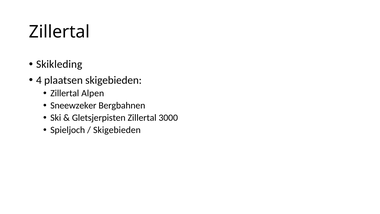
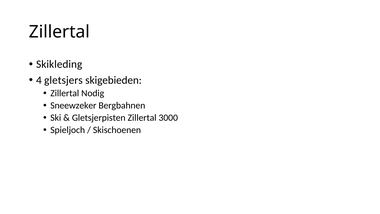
plaatsen: plaatsen -> gletsjers
Alpen: Alpen -> Nodig
Skigebieden at (117, 130): Skigebieden -> Skischoenen
